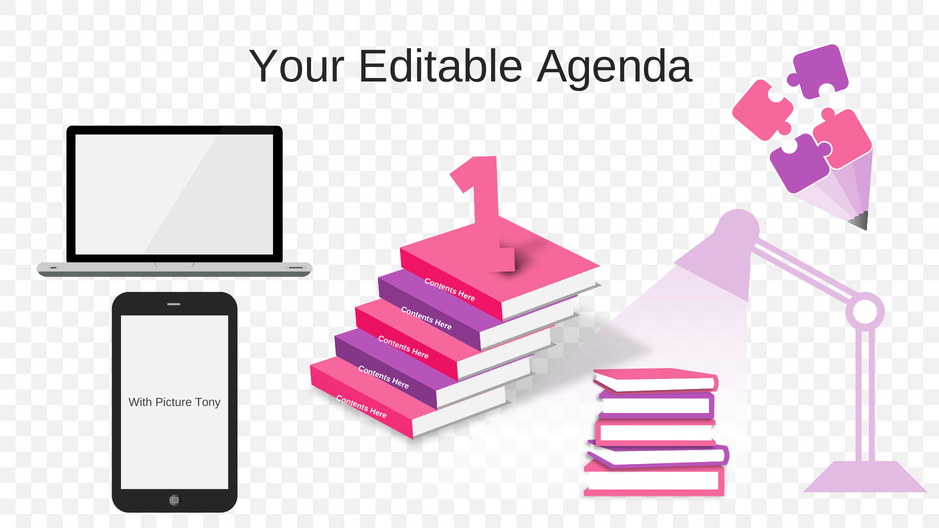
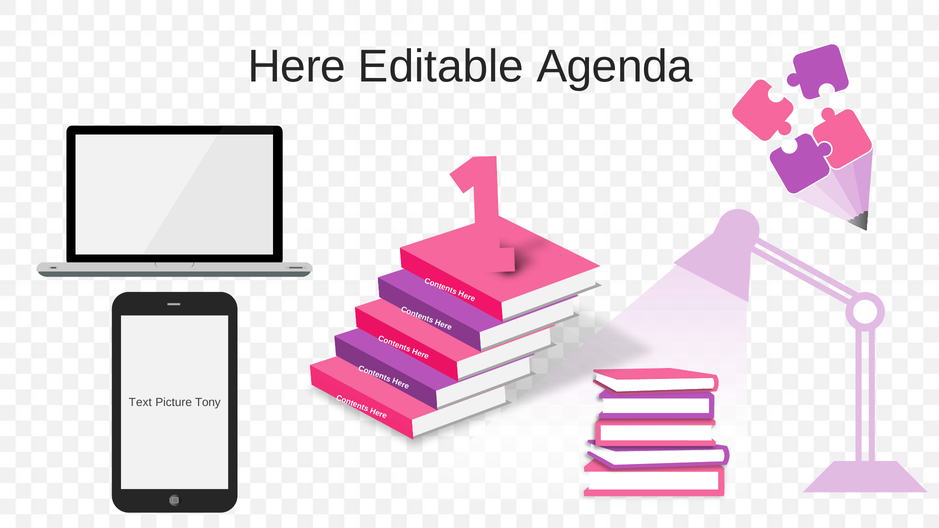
Your: Your -> Here
With: With -> Text
